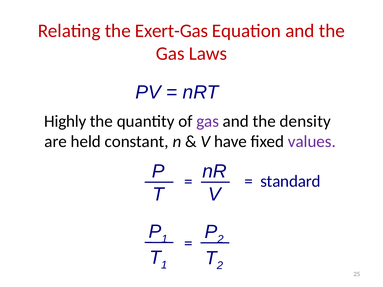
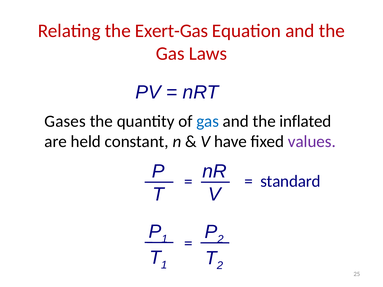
Highly: Highly -> Gases
gas at (208, 121) colour: purple -> blue
density: density -> inflated
